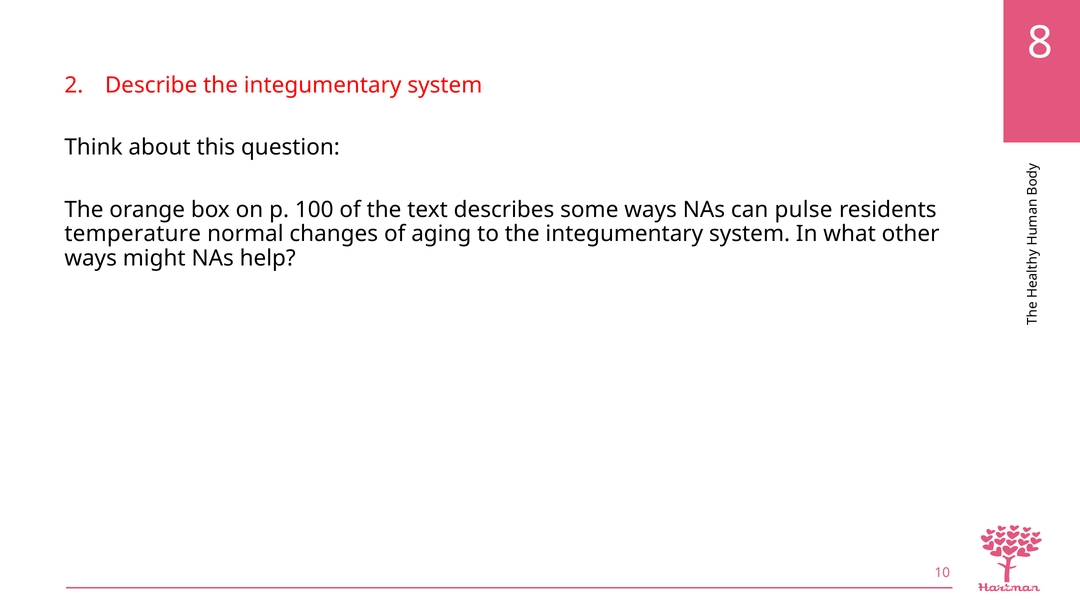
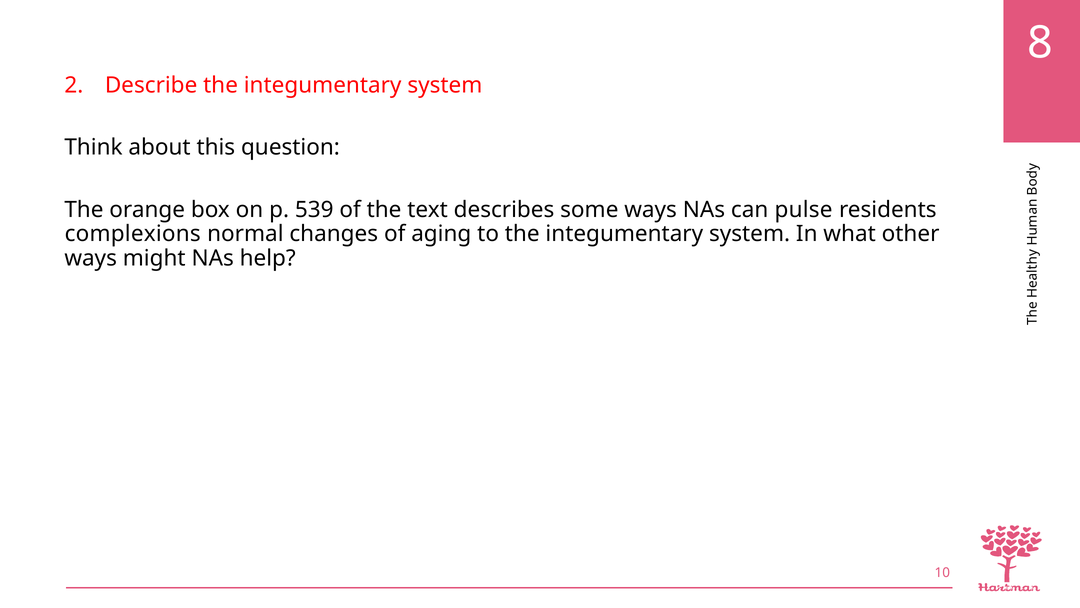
100: 100 -> 539
temperature: temperature -> complexions
